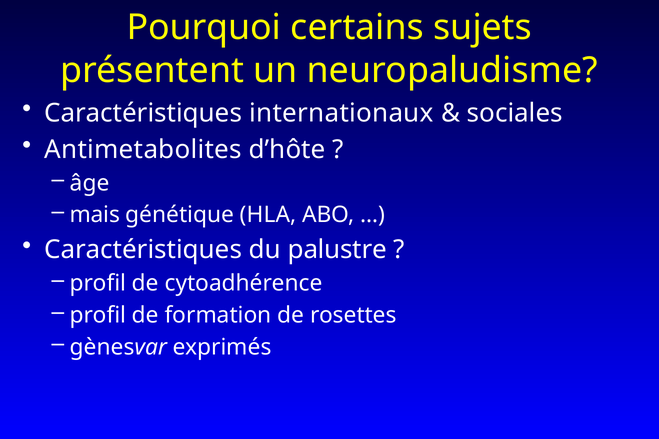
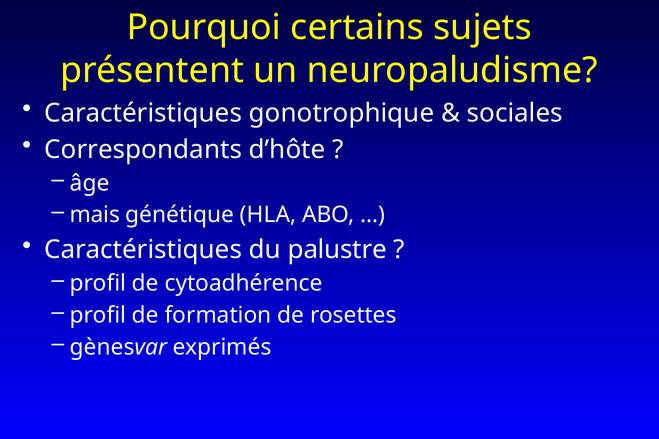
internationaux: internationaux -> gonotrophique
Antimetabolites: Antimetabolites -> Correspondants
